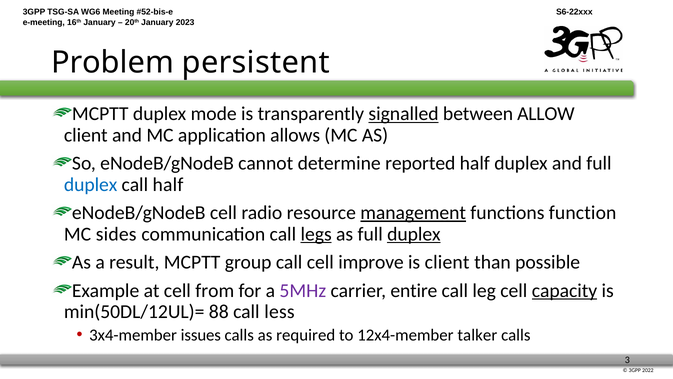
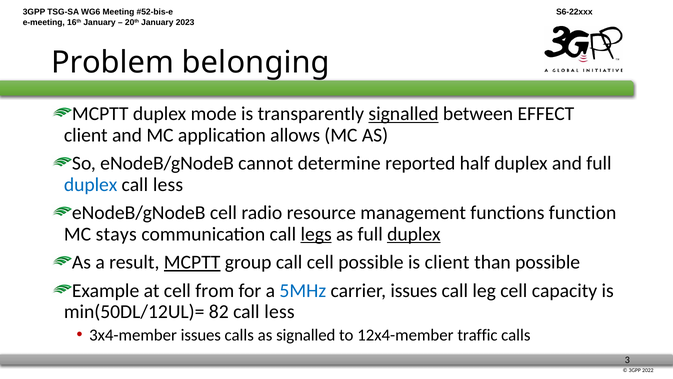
persistent: persistent -> belonging
ALLOW: ALLOW -> EFFECT
half at (168, 184): half -> less
management underline: present -> none
sides: sides -> stays
MCPTT at (192, 262) underline: none -> present
cell improve: improve -> possible
5MHz colour: purple -> blue
carrier entire: entire -> issues
capacity underline: present -> none
88: 88 -> 82
as required: required -> signalled
talker: talker -> traffic
